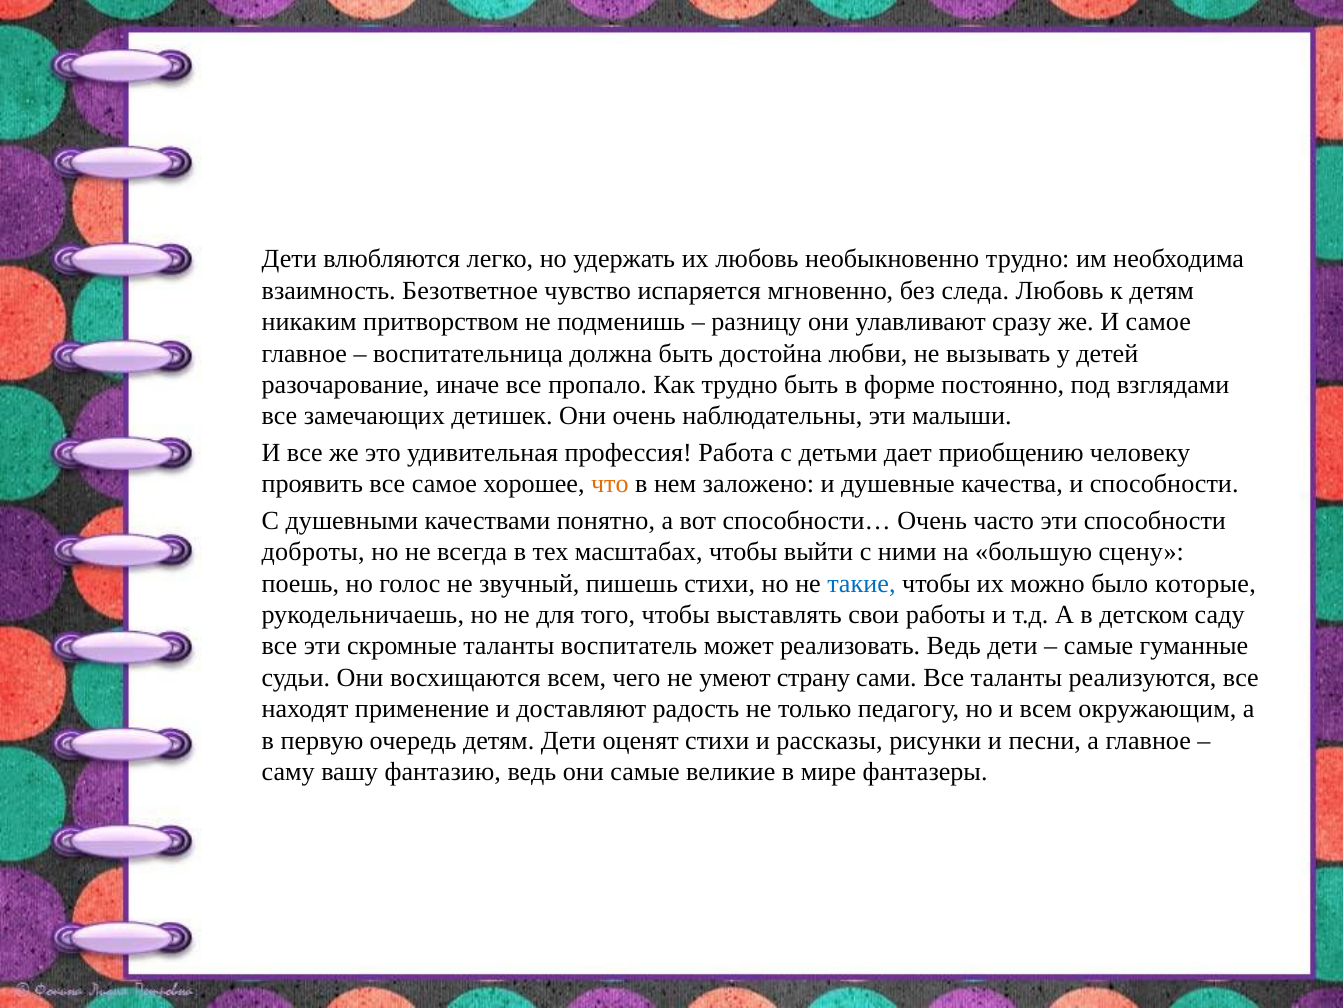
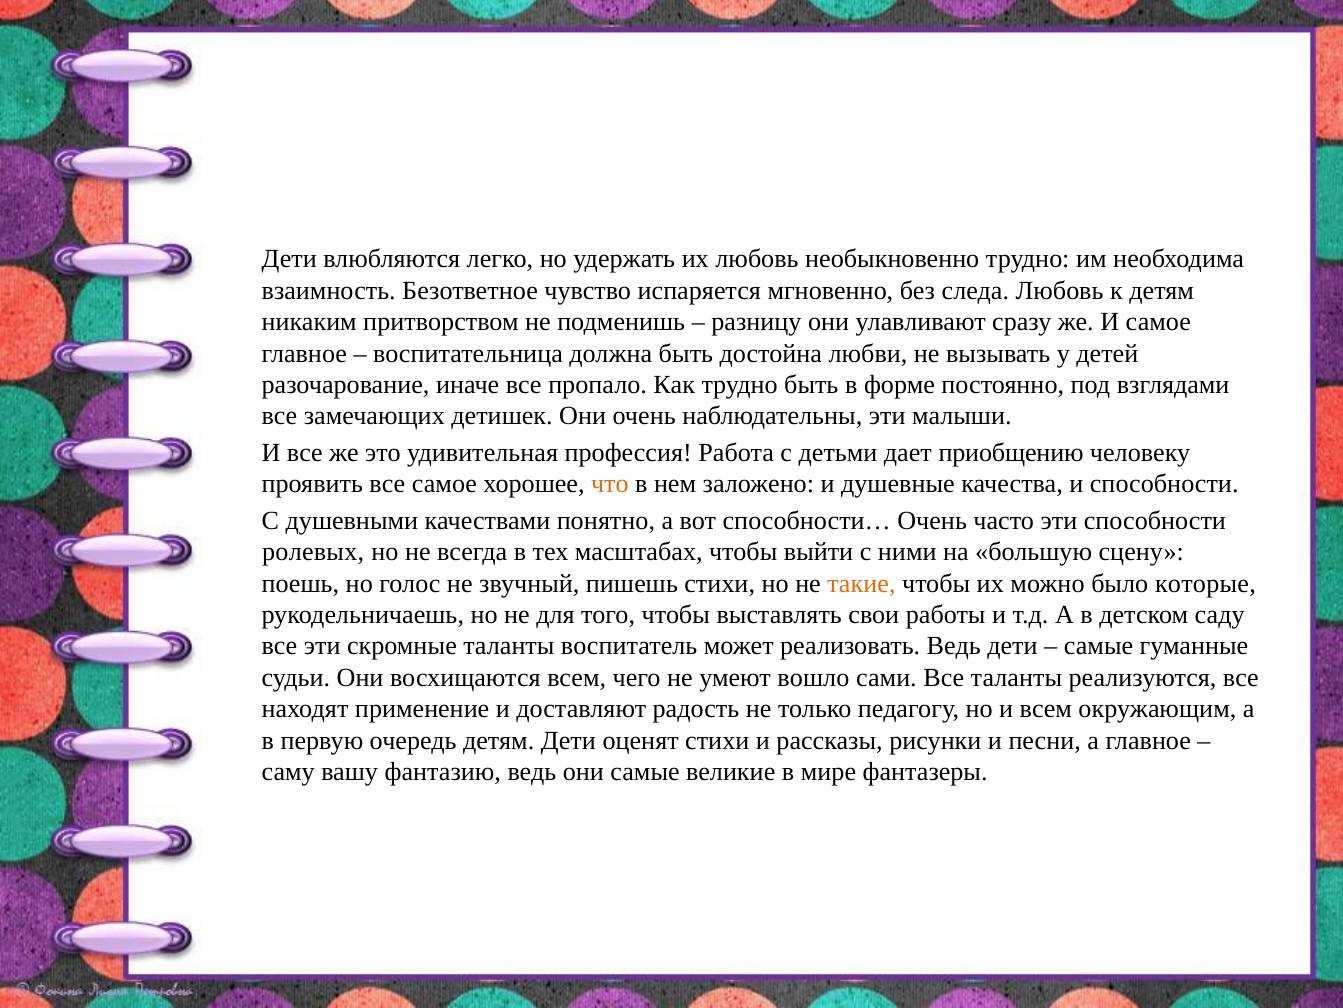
доброты: доброты -> ролевых
такие colour: blue -> orange
страну: страну -> вошло
